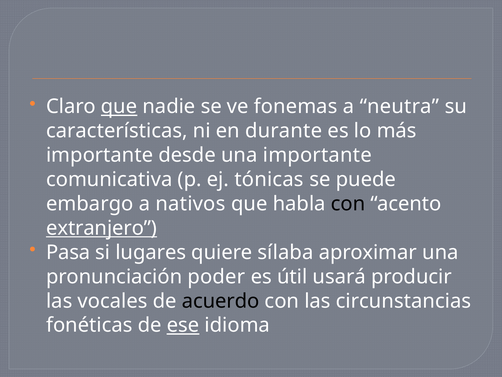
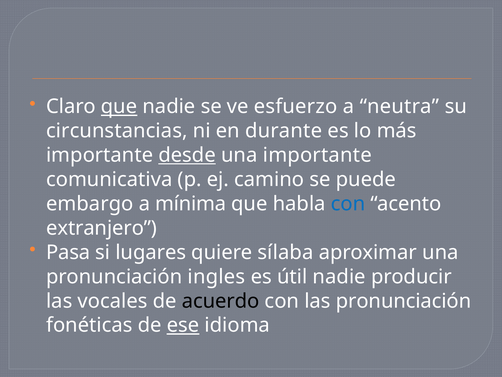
fonemas: fonemas -> esfuerzo
características: características -> circunstancias
desde underline: none -> present
tónicas: tónicas -> camino
nativos: nativos -> mínima
con at (348, 204) colour: black -> blue
extranjero underline: present -> none
poder: poder -> ingles
útil usará: usará -> nadie
las circunstancias: circunstancias -> pronunciación
